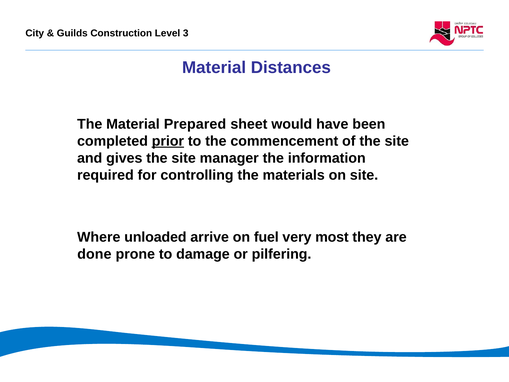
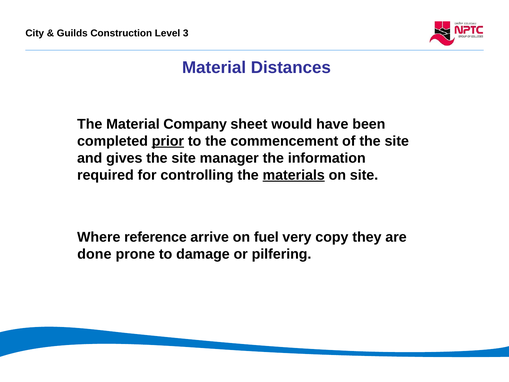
Prepared: Prepared -> Company
materials underline: none -> present
unloaded: unloaded -> reference
most: most -> copy
